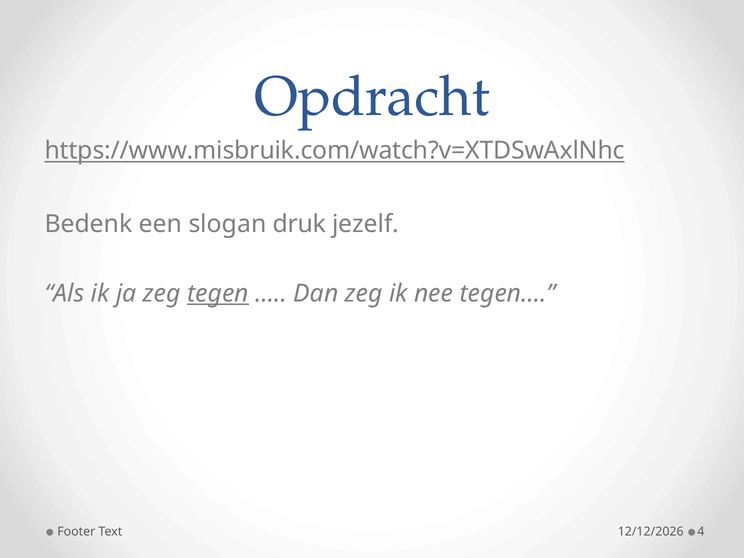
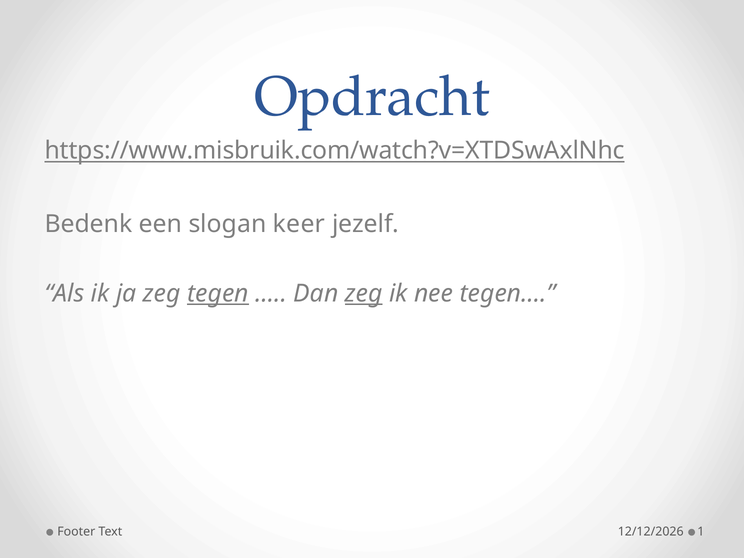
druk: druk -> keer
zeg at (364, 293) underline: none -> present
4: 4 -> 1
